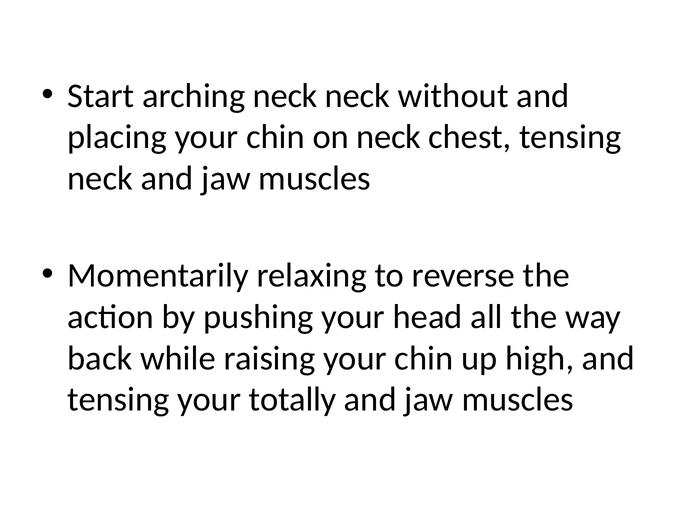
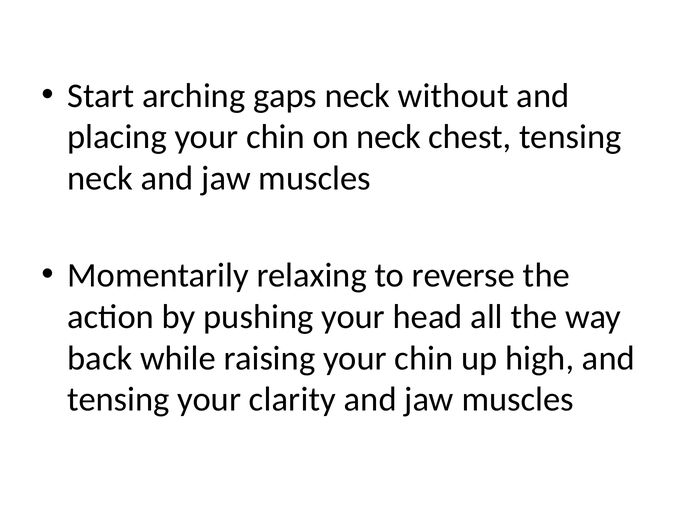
arching neck: neck -> gaps
totally: totally -> clarity
